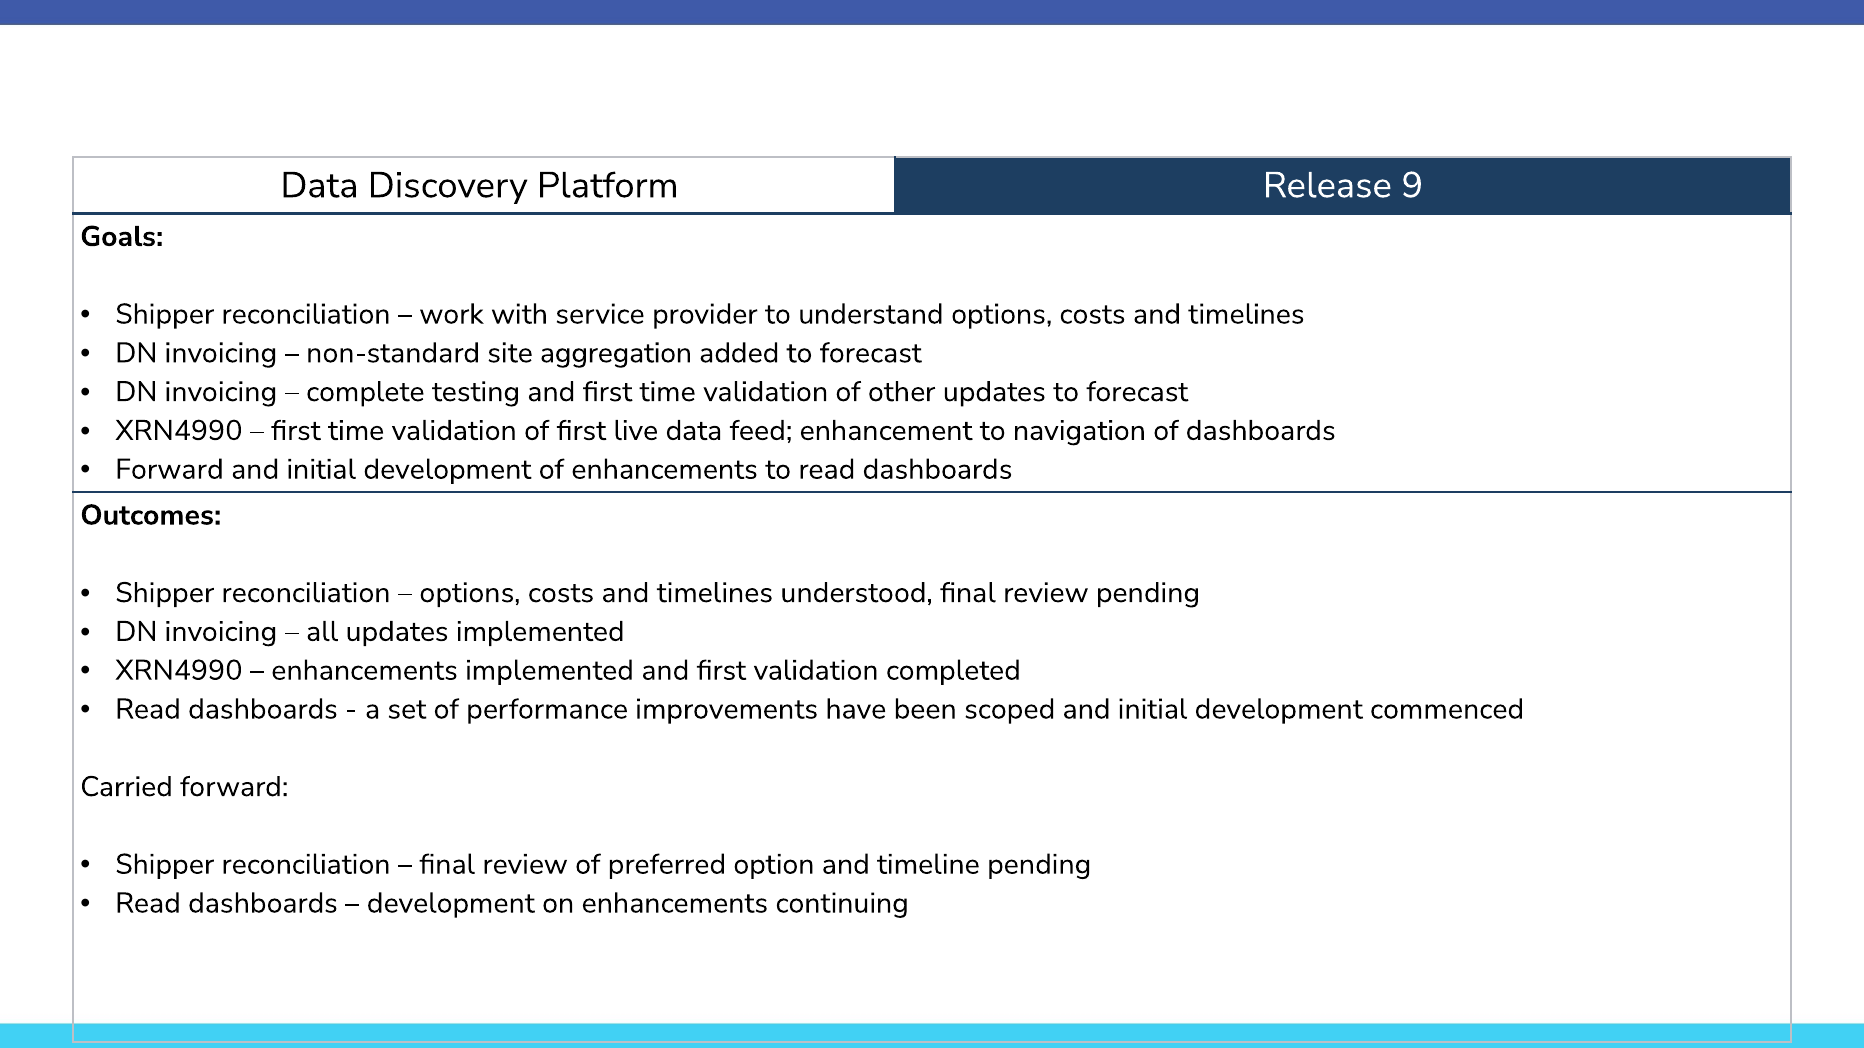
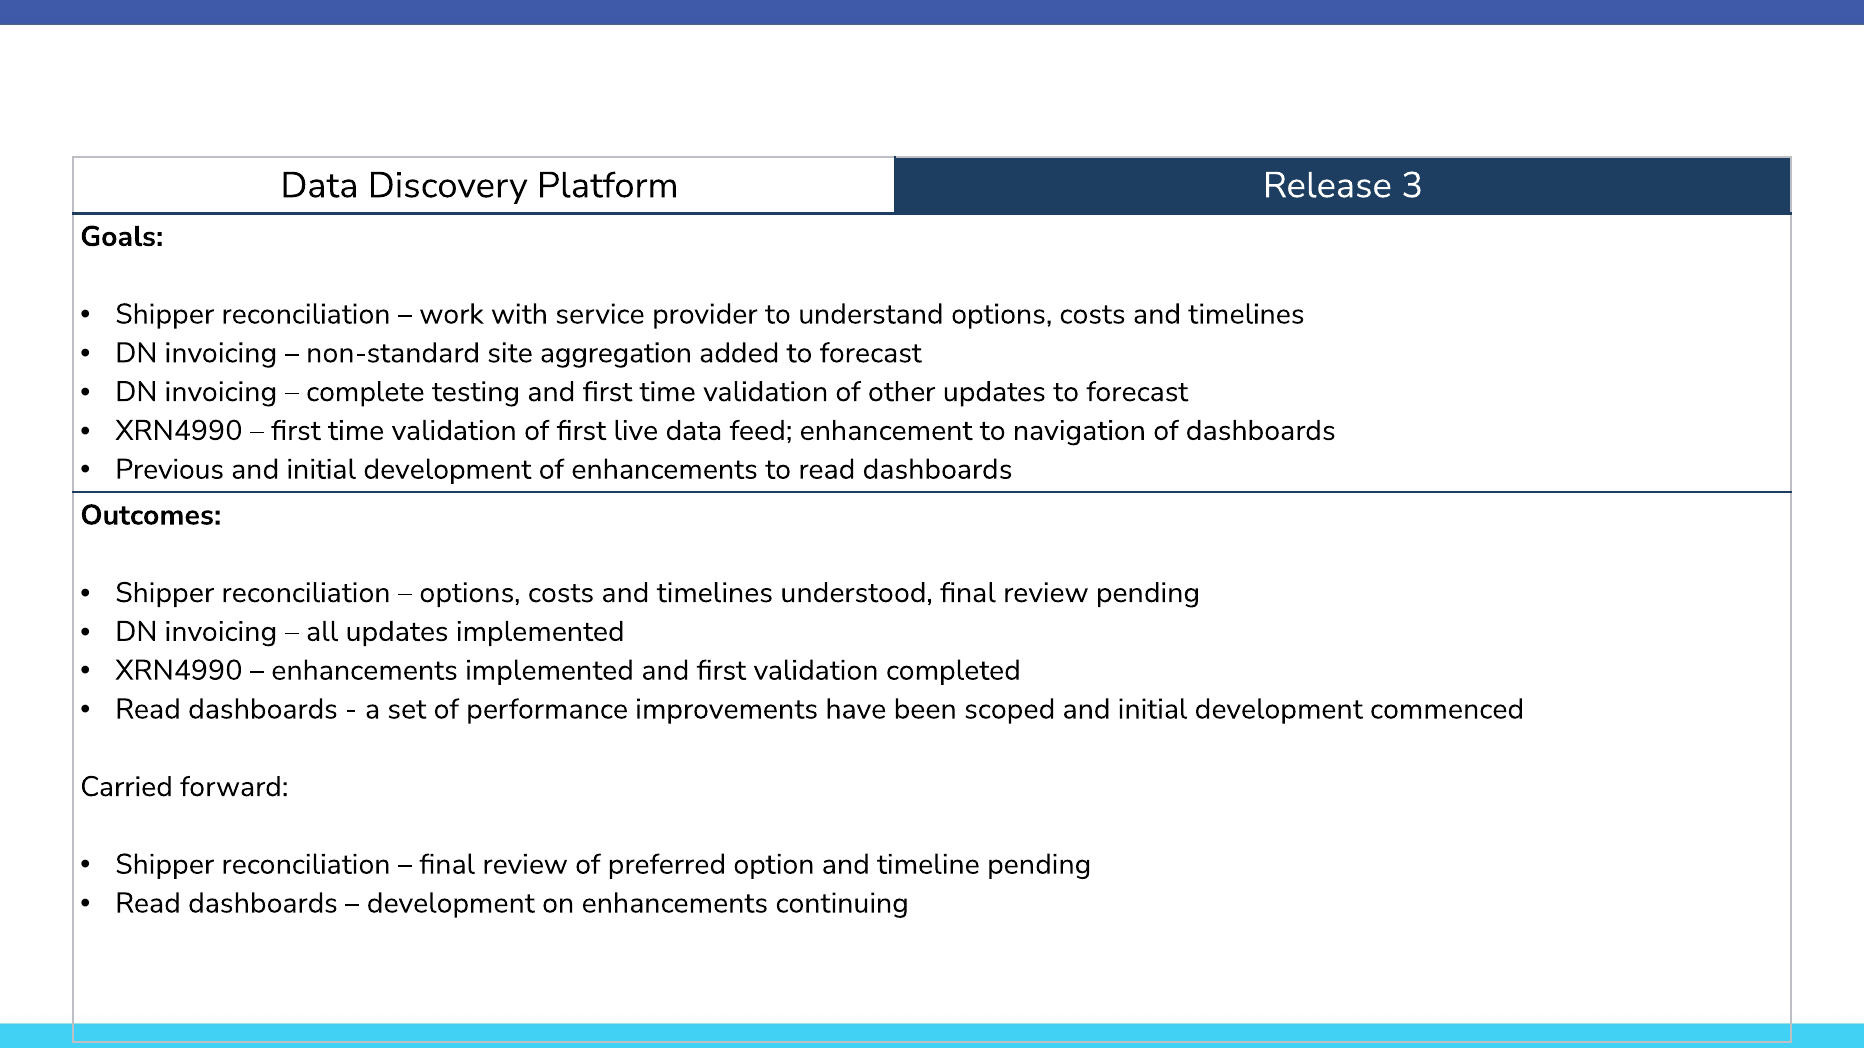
9: 9 -> 3
Forward at (169, 470): Forward -> Previous
